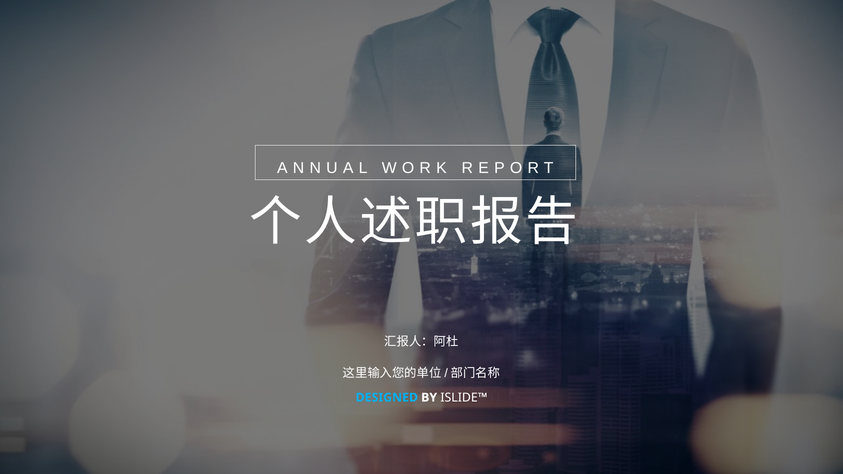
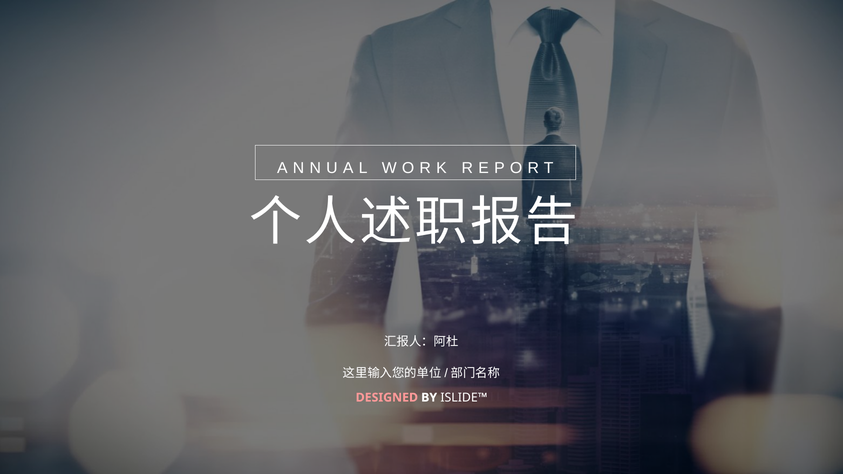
DESIGNED colour: light blue -> pink
